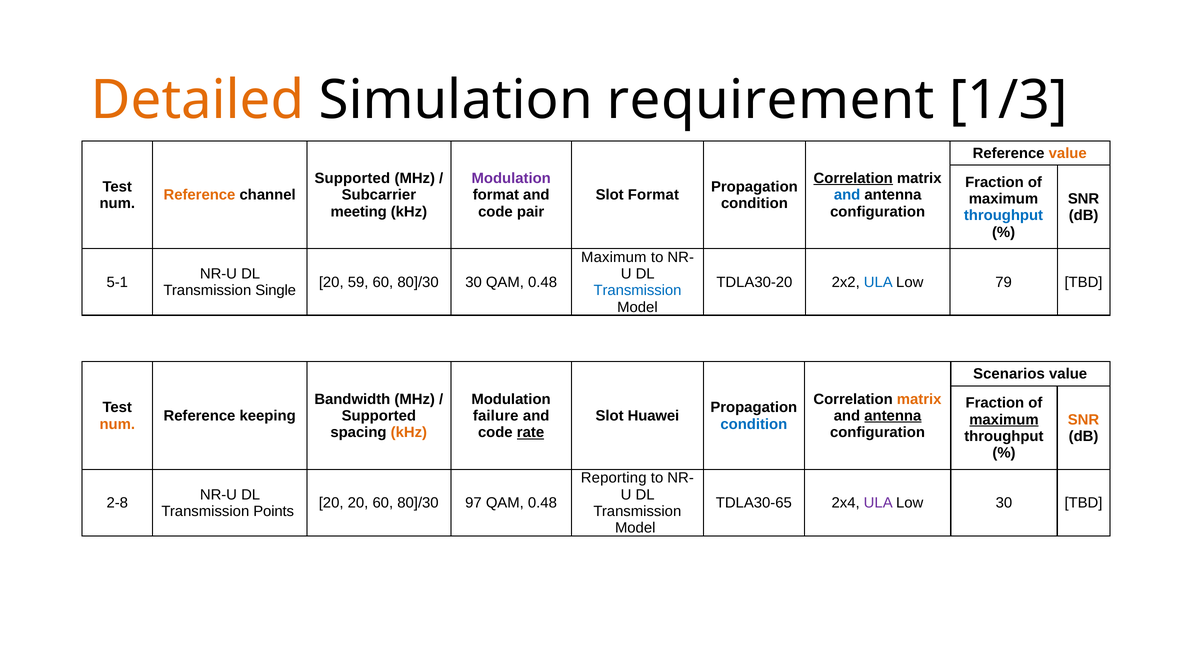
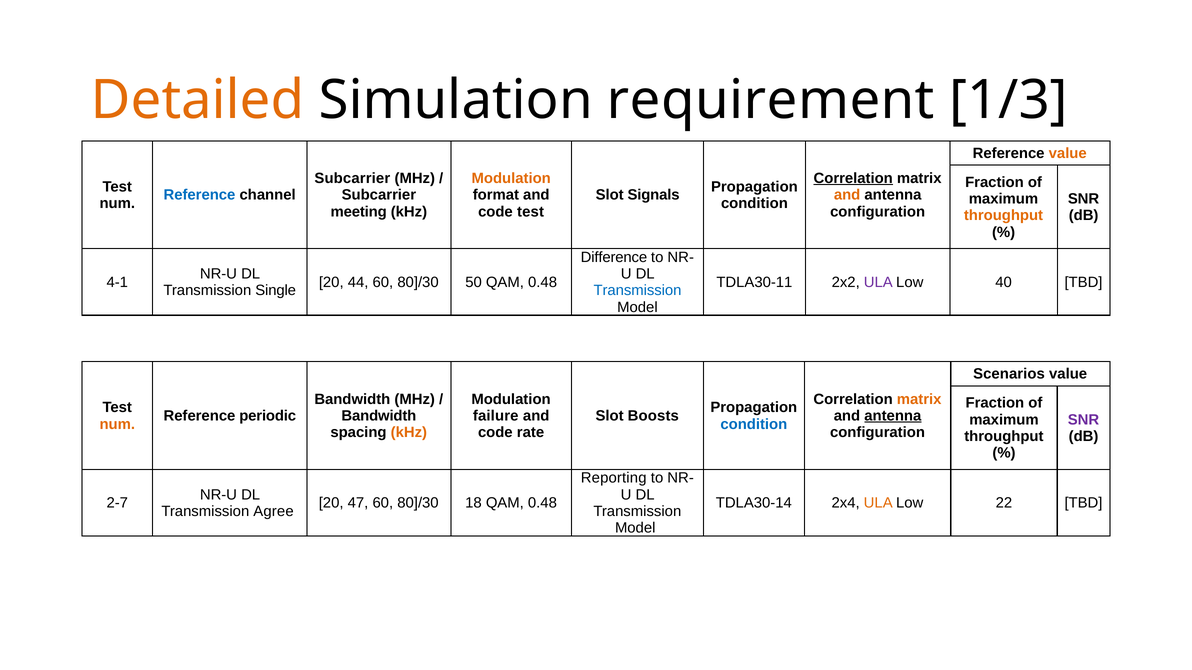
Supported at (352, 178): Supported -> Subcarrier
Modulation at (511, 178) colour: purple -> orange
Reference at (199, 195) colour: orange -> blue
Slot Format: Format -> Signals
and at (847, 195) colour: blue -> orange
code pair: pair -> test
throughput at (1003, 216) colour: blue -> orange
Maximum at (614, 257): Maximum -> Difference
5-1: 5-1 -> 4-1
59: 59 -> 44
80]/30 30: 30 -> 50
TDLA30-20: TDLA30-20 -> TDLA30-11
ULA at (878, 282) colour: blue -> purple
79: 79 -> 40
keeping: keeping -> periodic
Supported at (379, 416): Supported -> Bandwidth
Huawei: Huawei -> Boosts
maximum at (1004, 420) underline: present -> none
SNR at (1084, 420) colour: orange -> purple
rate underline: present -> none
2-8: 2-8 -> 2-7
20 20: 20 -> 47
97: 97 -> 18
TDLA30-65: TDLA30-65 -> TDLA30-14
ULA at (878, 503) colour: purple -> orange
Low 30: 30 -> 22
Points: Points -> Agree
